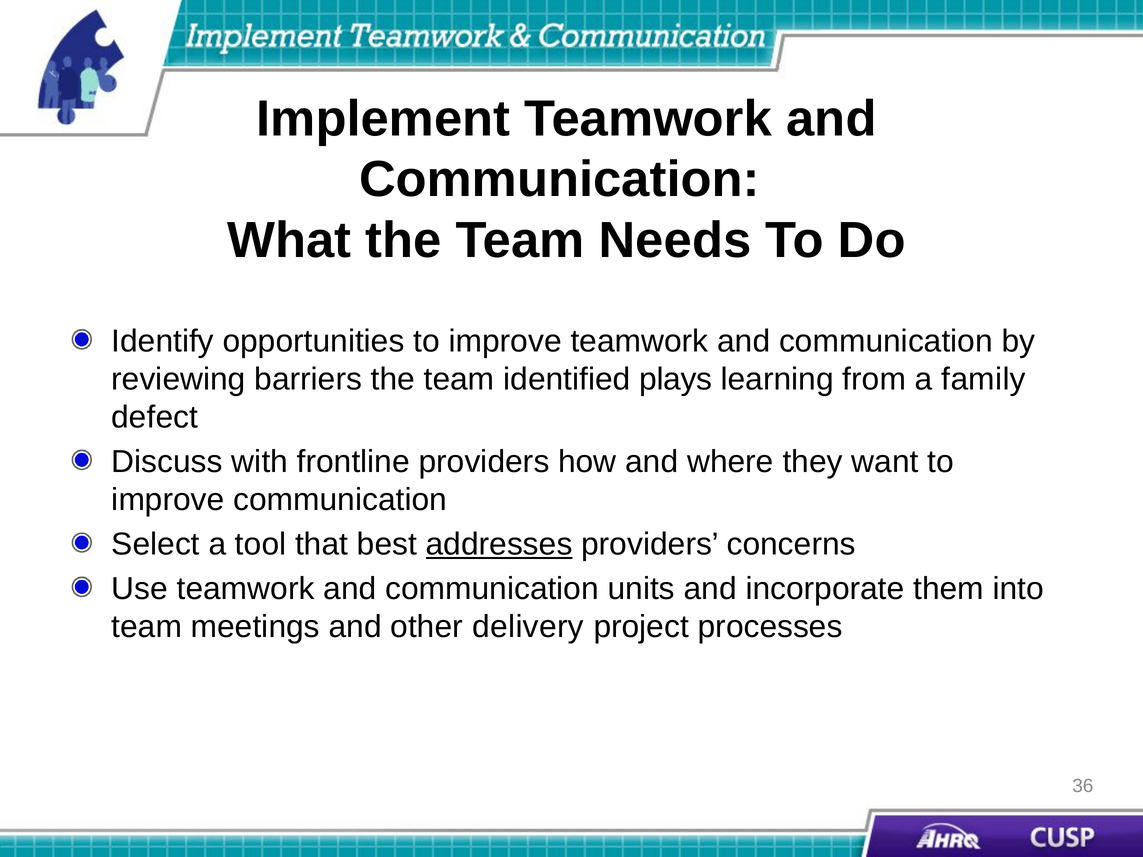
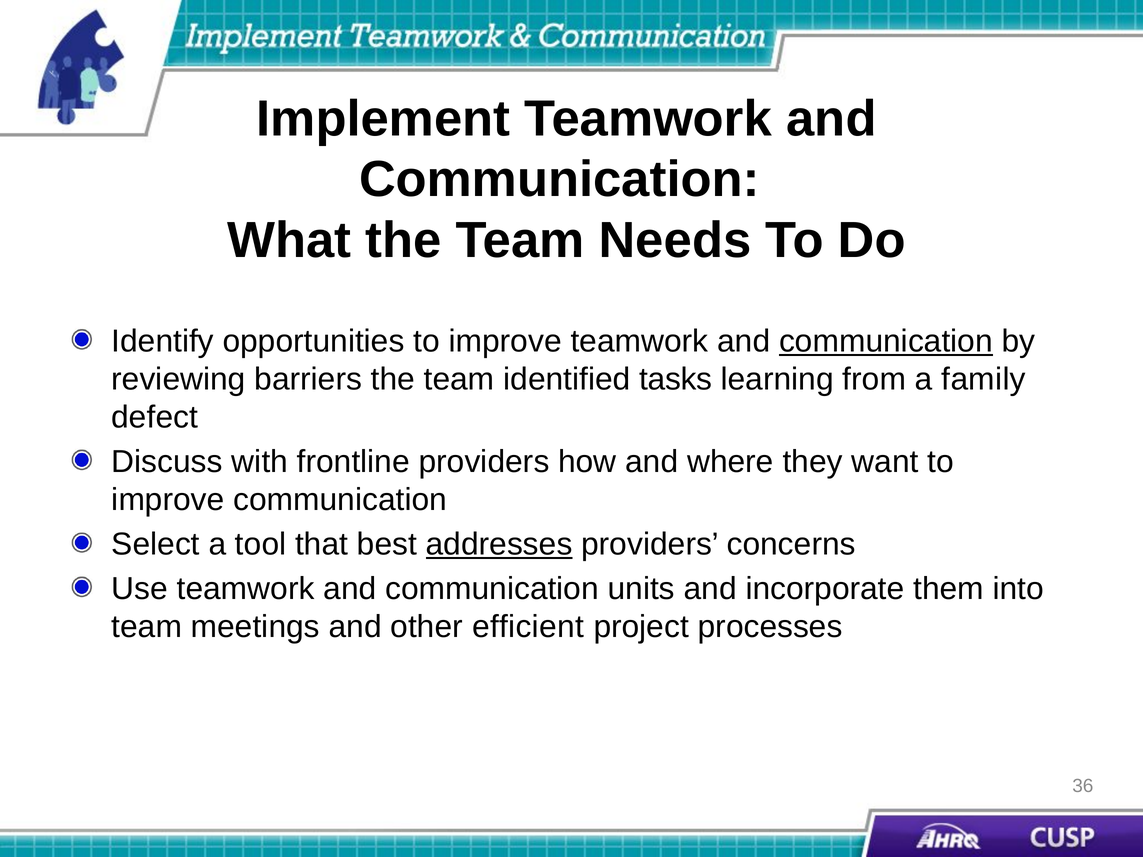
communication at (886, 341) underline: none -> present
plays: plays -> tasks
delivery: delivery -> efficient
